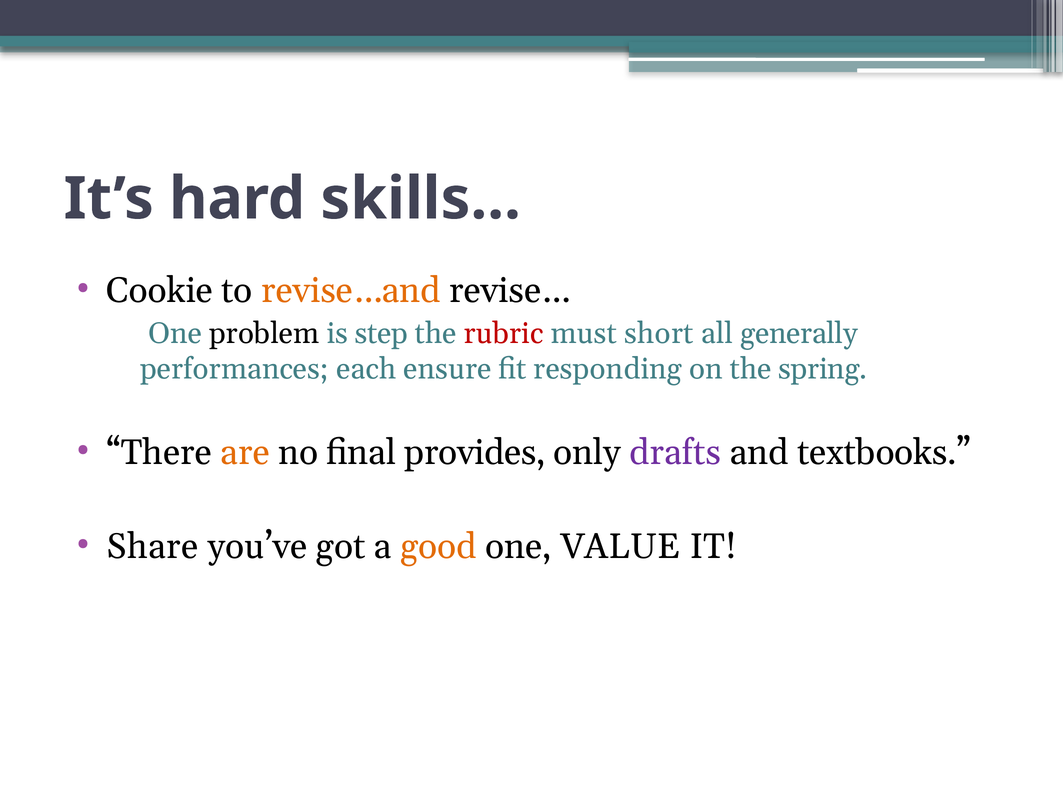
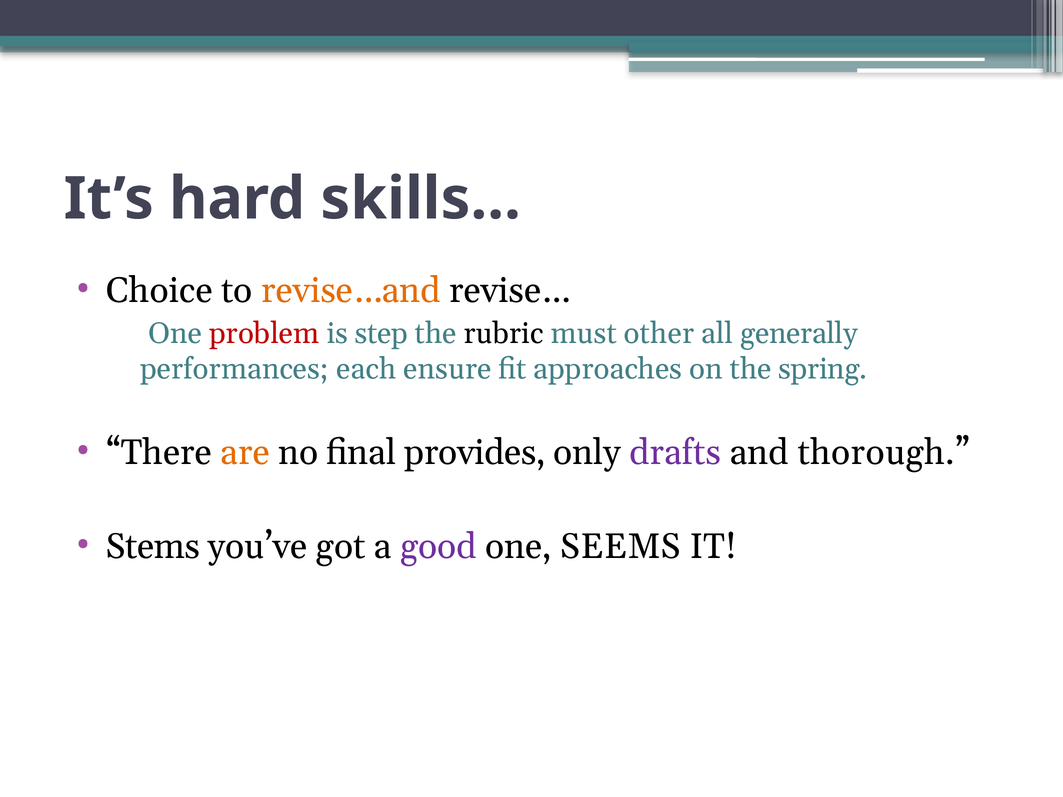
Cookie: Cookie -> Choice
problem colour: black -> red
rubric colour: red -> black
short: short -> other
responding: responding -> approaches
textbooks: textbooks -> thorough
Share: Share -> Stems
good colour: orange -> purple
VALUE: VALUE -> SEEMS
